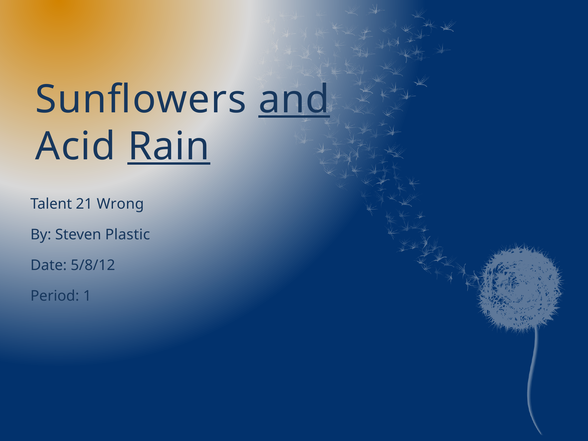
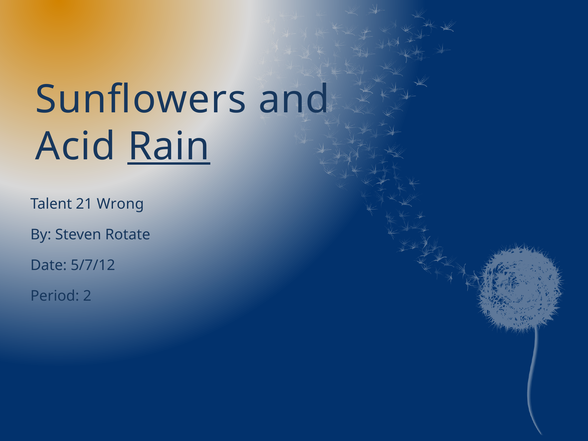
and underline: present -> none
Plastic: Plastic -> Rotate
5/8/12: 5/8/12 -> 5/7/12
1: 1 -> 2
